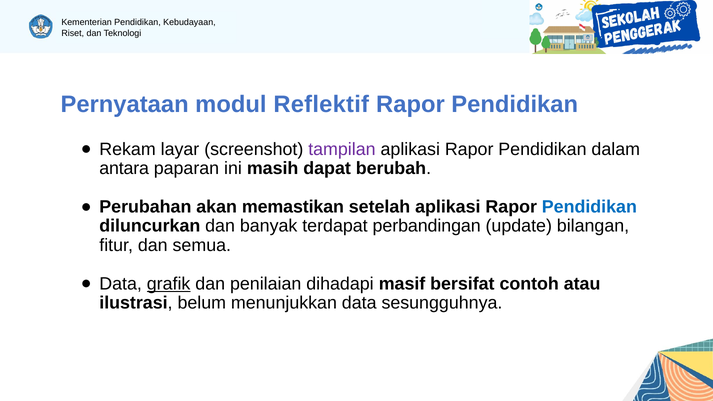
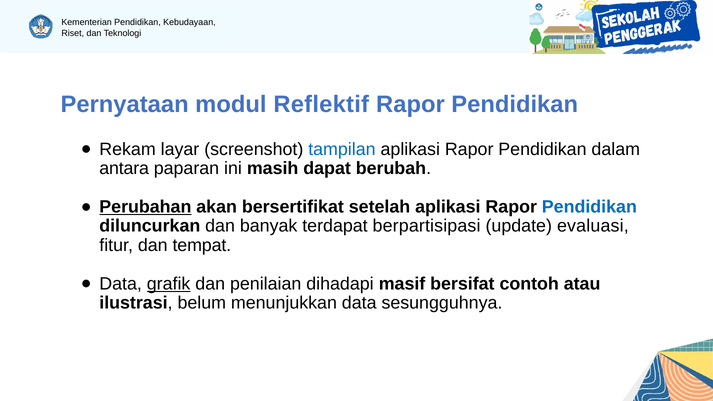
tampilan colour: purple -> blue
Perubahan underline: none -> present
memastikan: memastikan -> bersertifikat
perbandingan: perbandingan -> berpartisipasi
bilangan: bilangan -> evaluasi
semua: semua -> tempat
